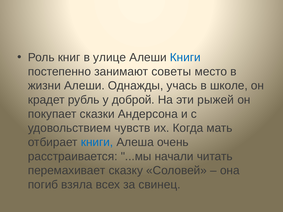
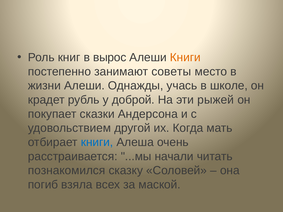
улице: улице -> вырос
Книги at (185, 57) colour: blue -> orange
чувств: чувств -> другой
перемахивает: перемахивает -> познакомился
свинец: свинец -> маской
